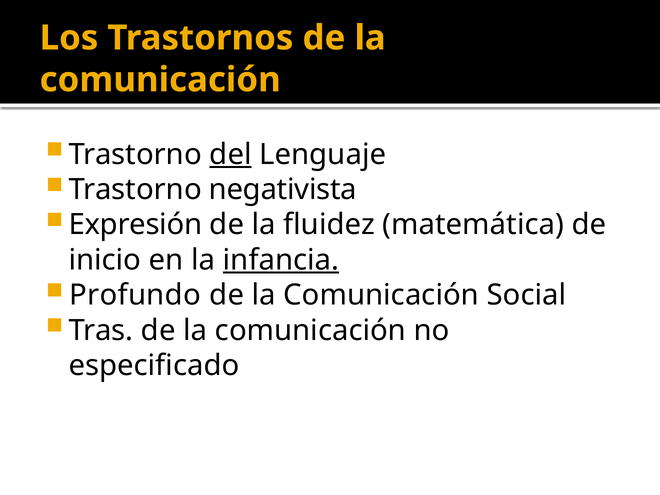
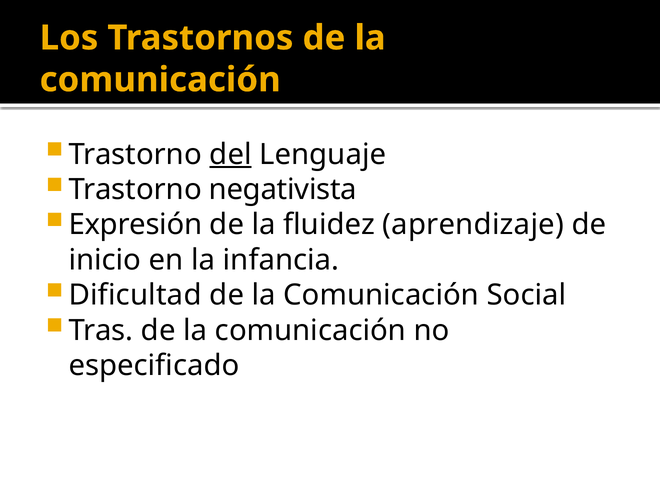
matemática: matemática -> aprendizaje
infancia underline: present -> none
Profundo: Profundo -> Dificultad
